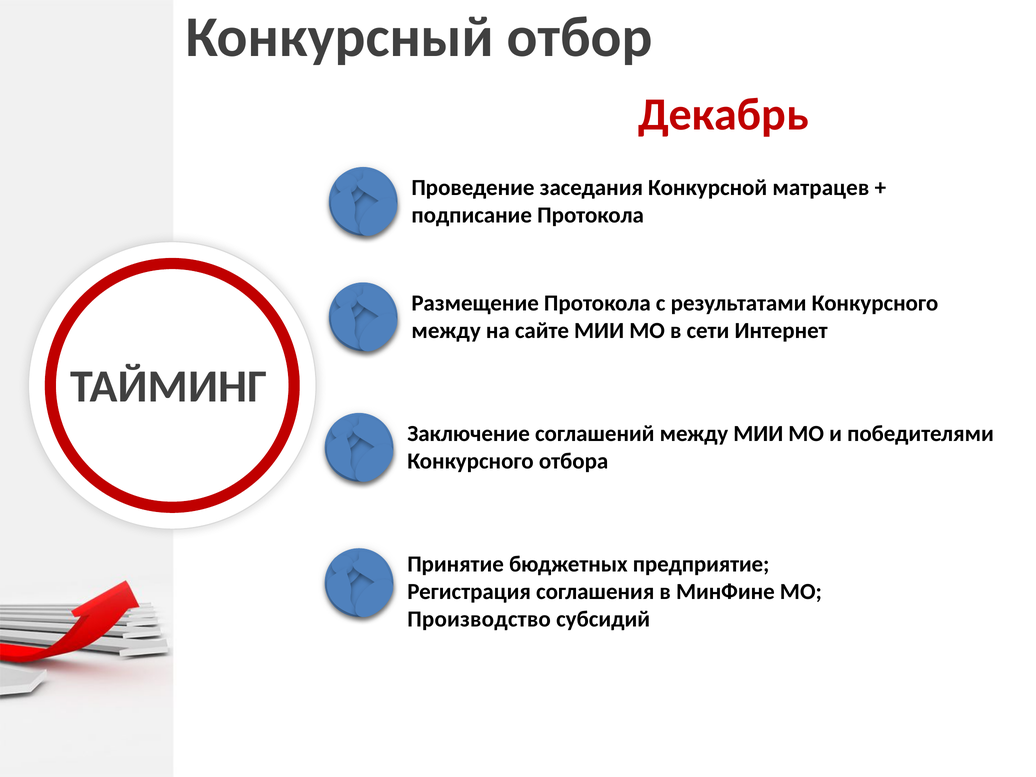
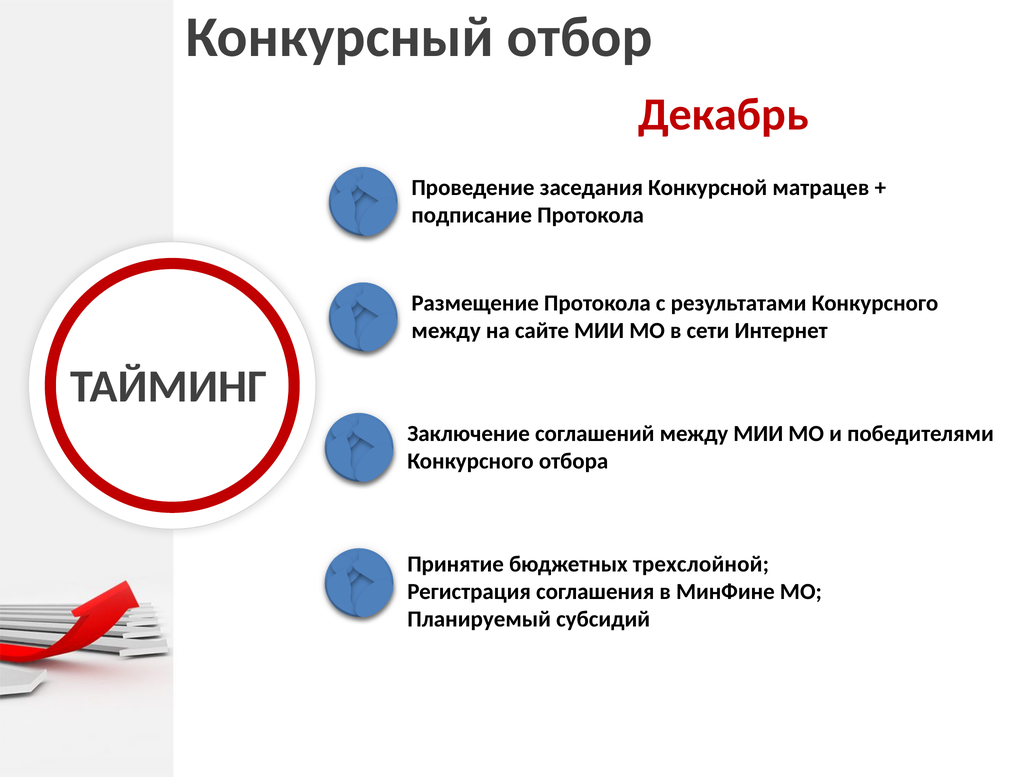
предприятие: предприятие -> трехслойной
Производство: Производство -> Планируемый
